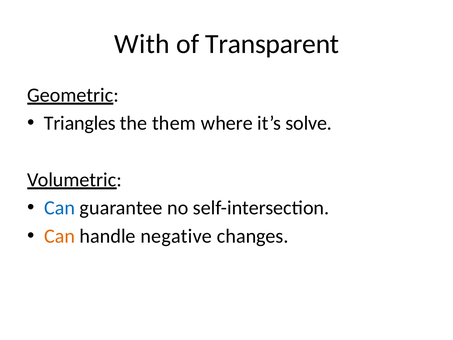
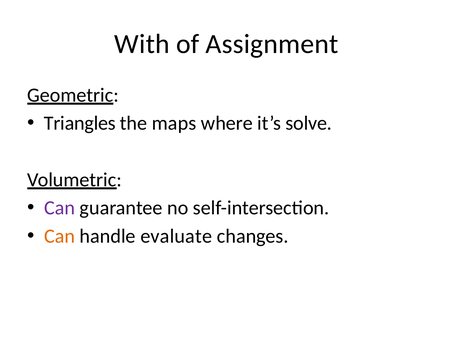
Transparent: Transparent -> Assignment
them: them -> maps
Can at (60, 208) colour: blue -> purple
negative: negative -> evaluate
